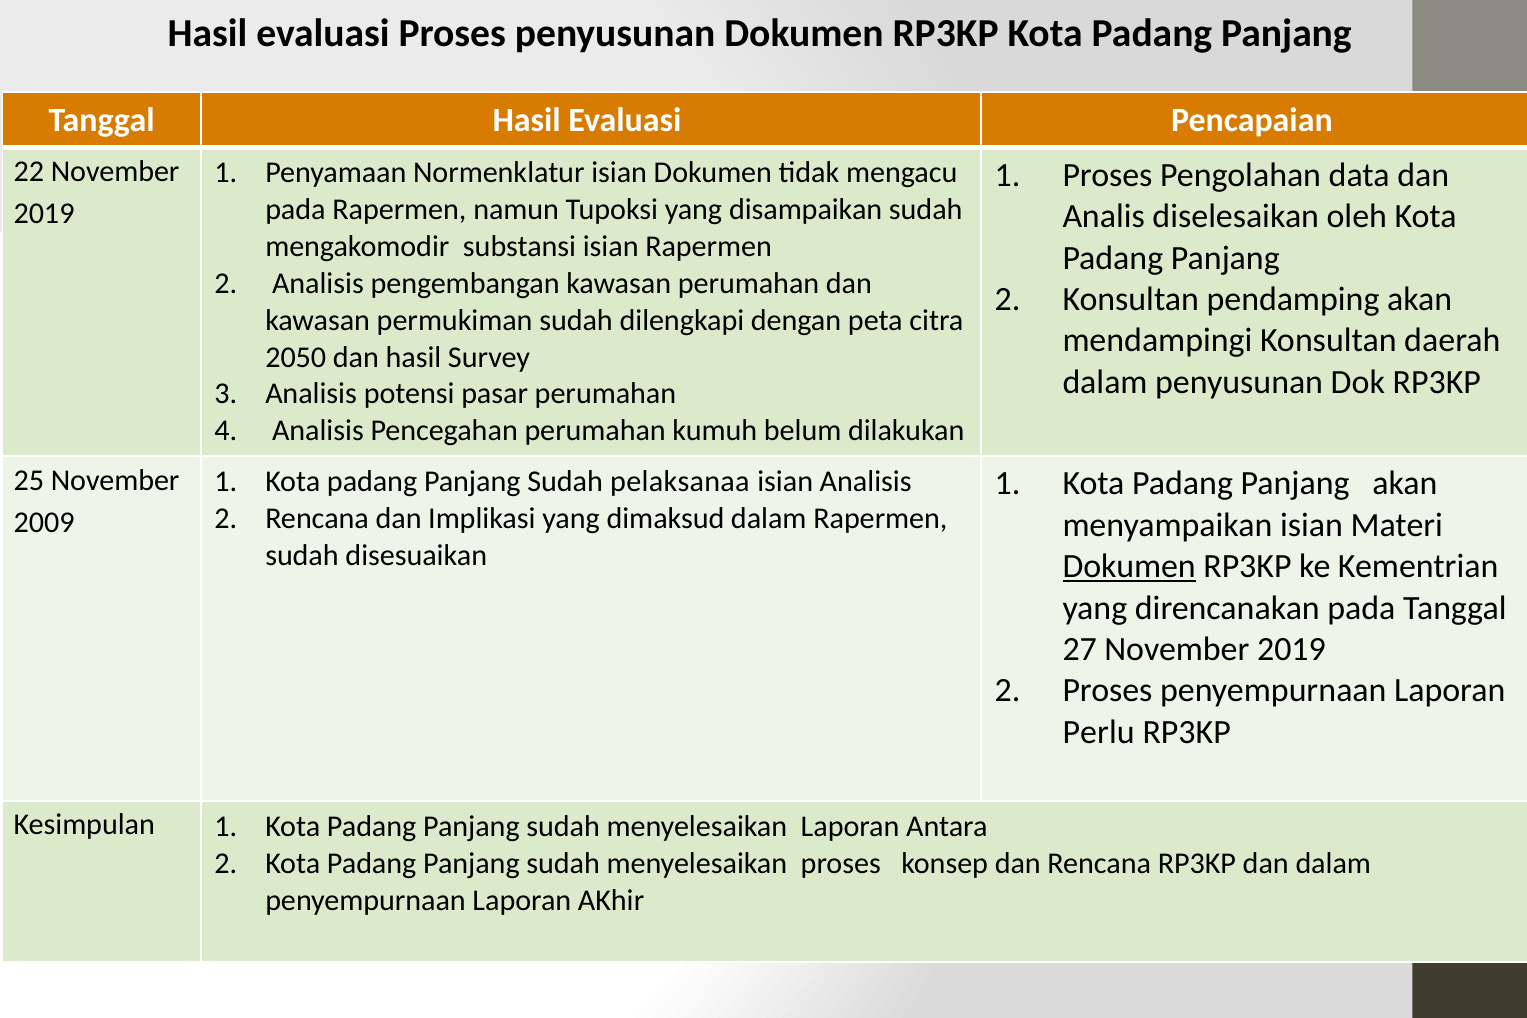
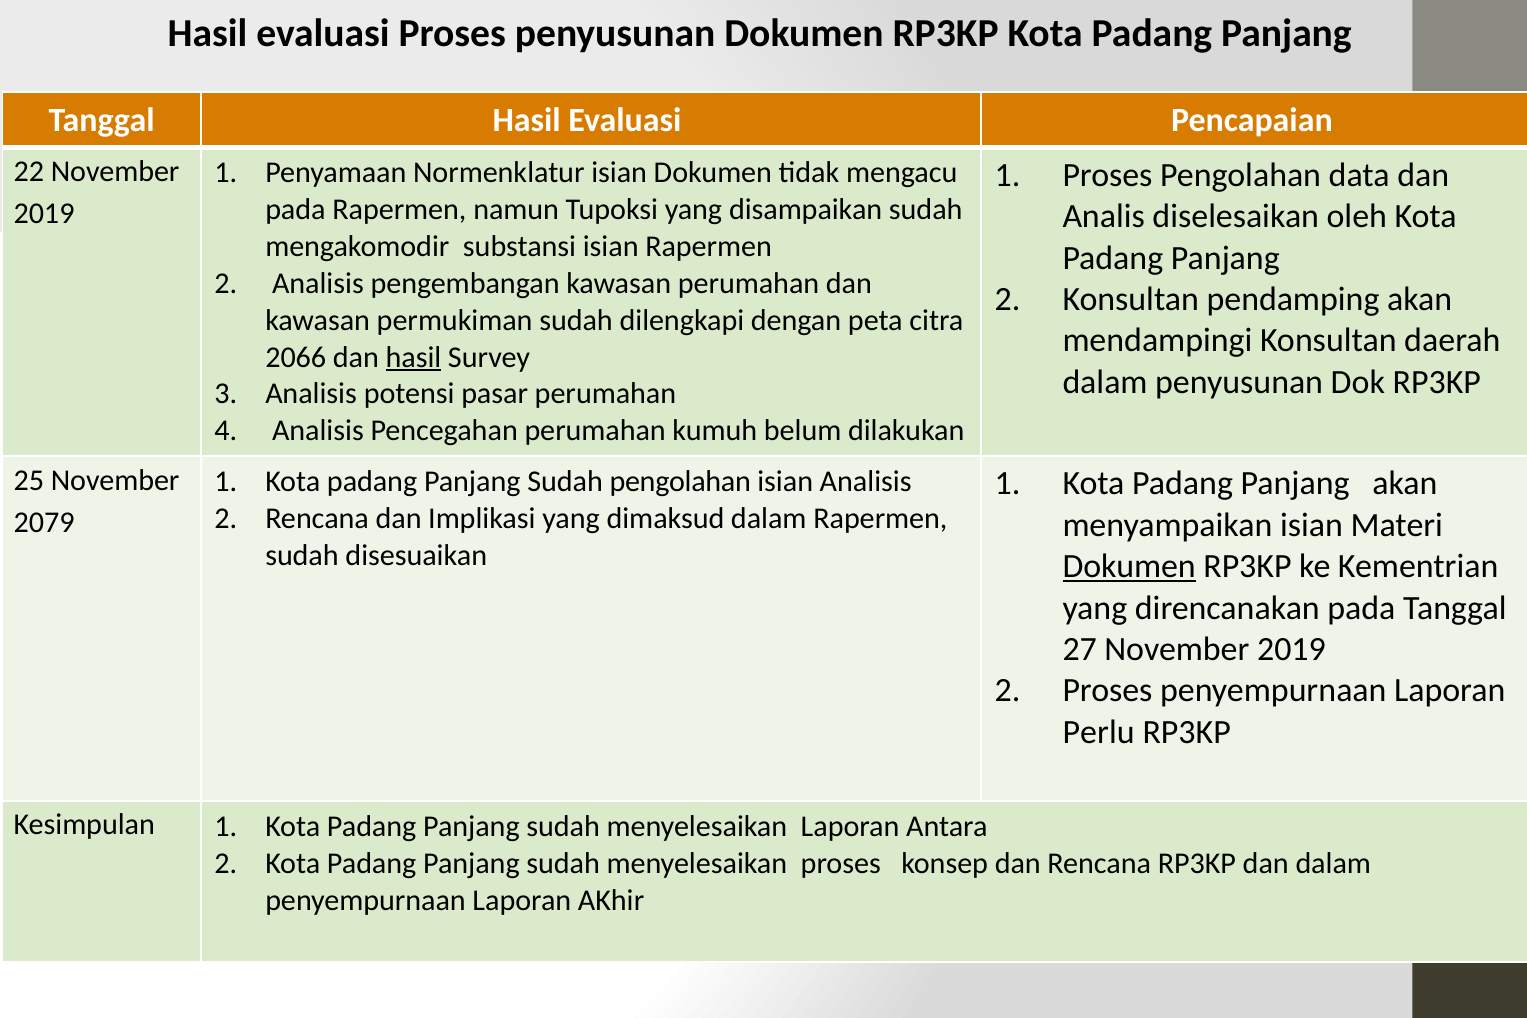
2050: 2050 -> 2066
hasil at (414, 357) underline: none -> present
Sudah pelaksanaa: pelaksanaa -> pengolahan
2009: 2009 -> 2079
